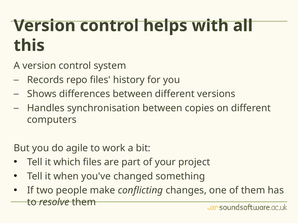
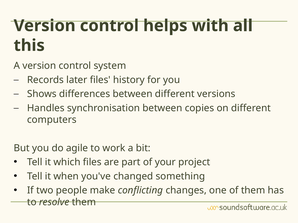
repo: repo -> later
